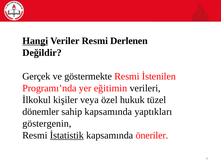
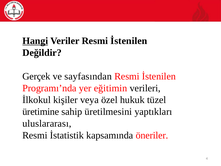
Veriler Resmi Derlenen: Derlenen -> İstenilen
göstermekte: göstermekte -> sayfasından
dönemler: dönemler -> üretimine
sahip kapsamında: kapsamında -> üretilmesini
göstergenin: göstergenin -> uluslararası
İstatistik underline: present -> none
